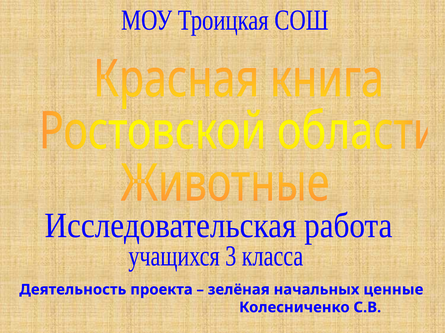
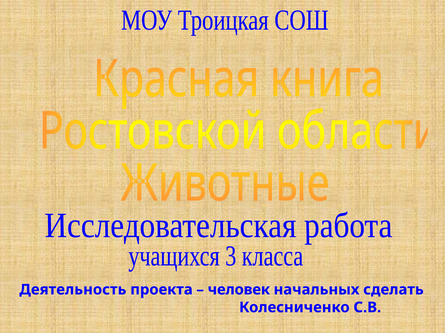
зелёная: зелёная -> человек
ценные: ценные -> сделать
